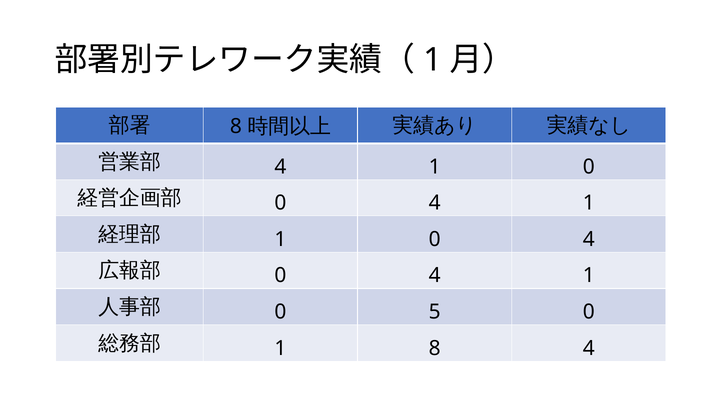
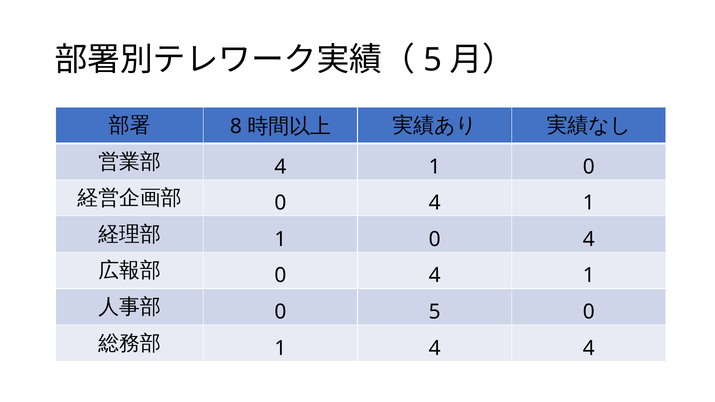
1 at (433, 60): 1 -> 5
1 8: 8 -> 4
